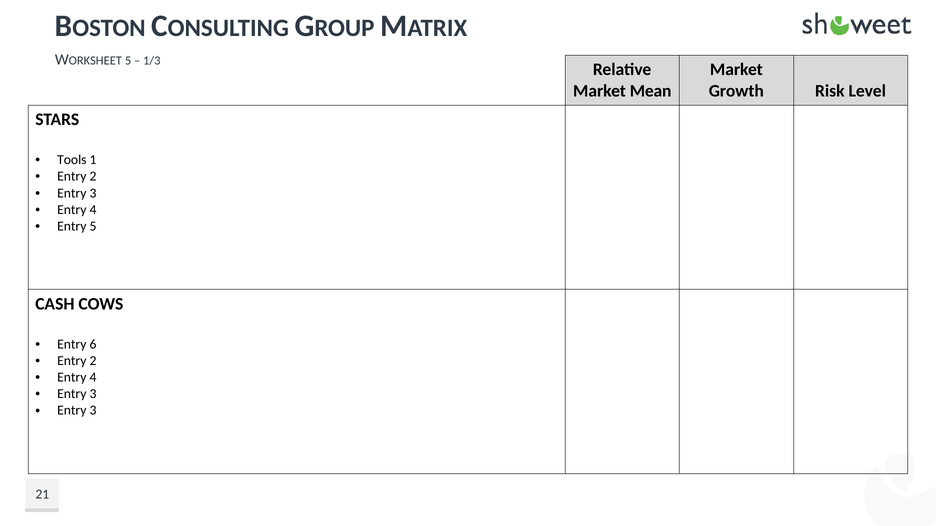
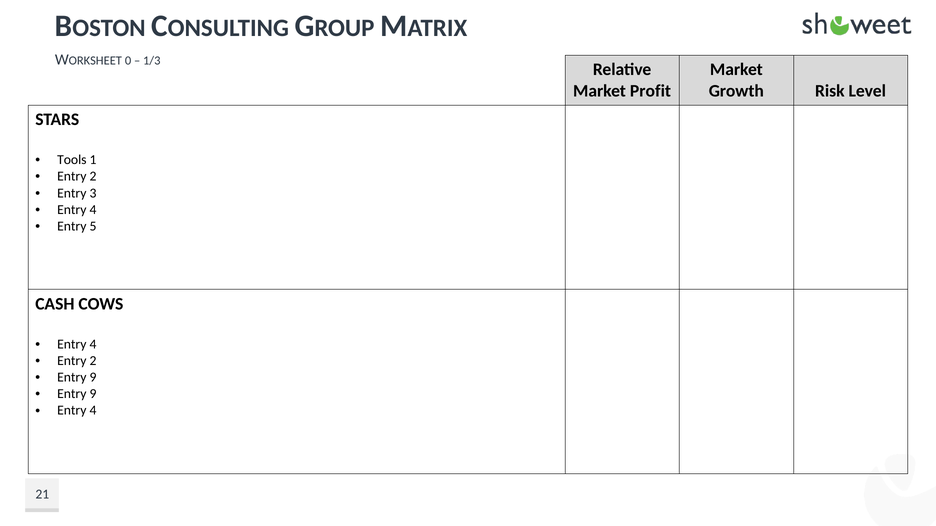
5 at (128, 61): 5 -> 0
Mean: Mean -> Profit
6 at (93, 344): 6 -> 4
4 at (93, 378): 4 -> 9
3 at (93, 394): 3 -> 9
3 at (93, 411): 3 -> 4
